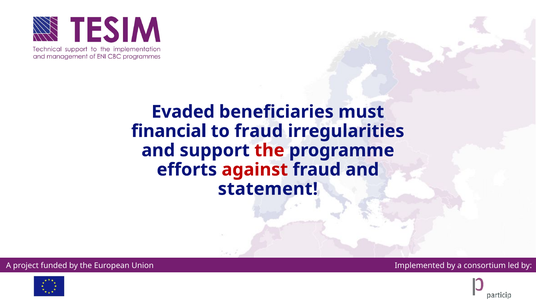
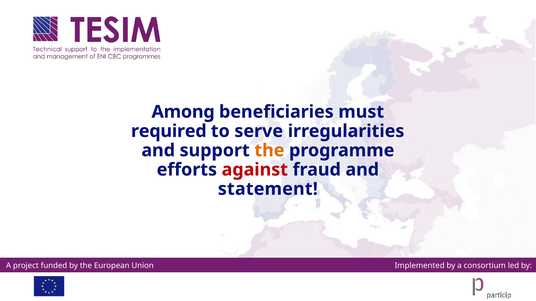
Evaded: Evaded -> Among
financial: financial -> required
to fraud: fraud -> serve
the at (269, 151) colour: red -> orange
